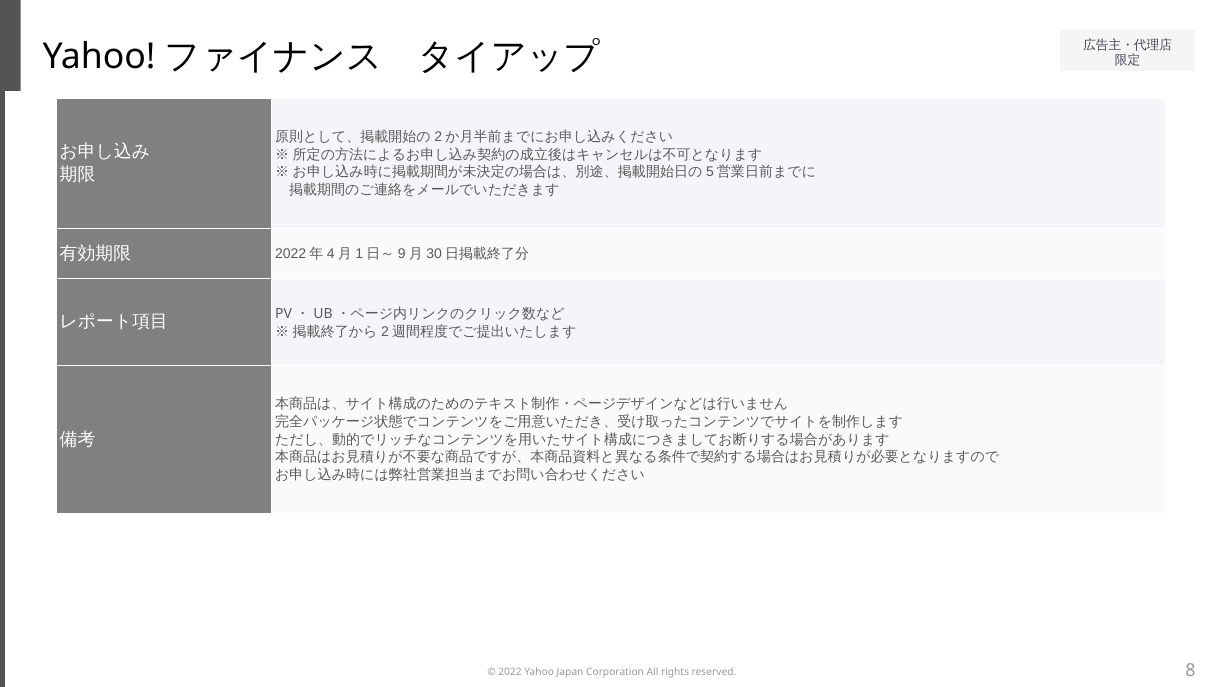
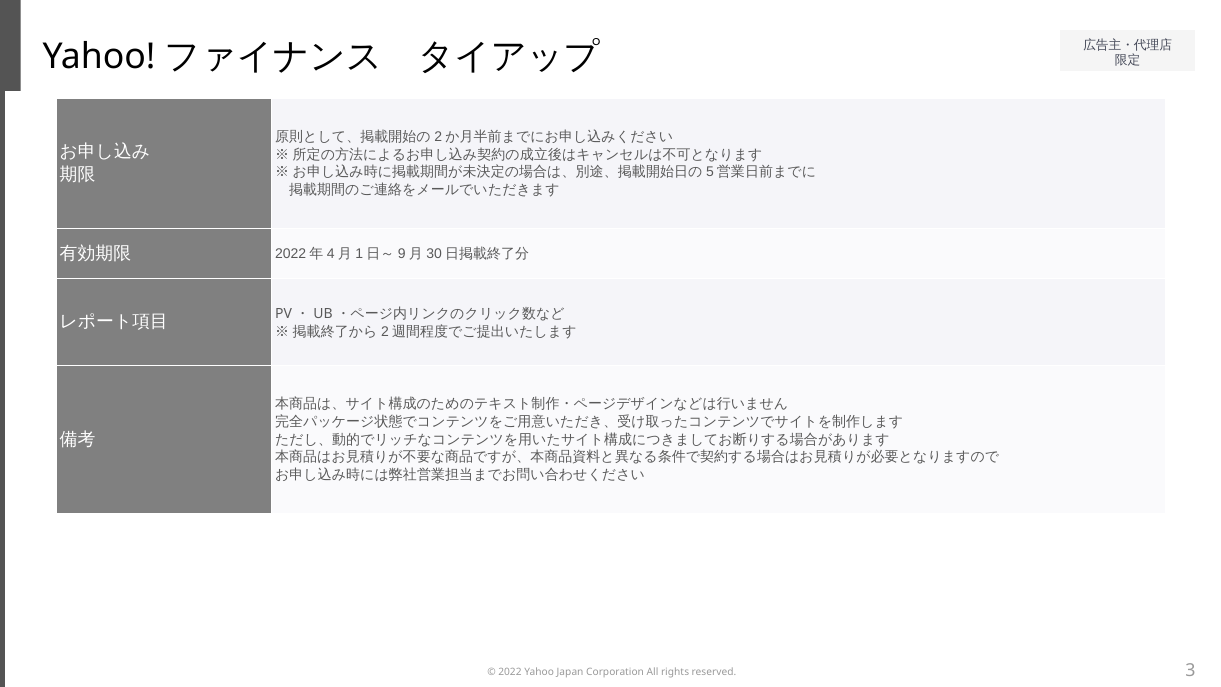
8: 8 -> 3
